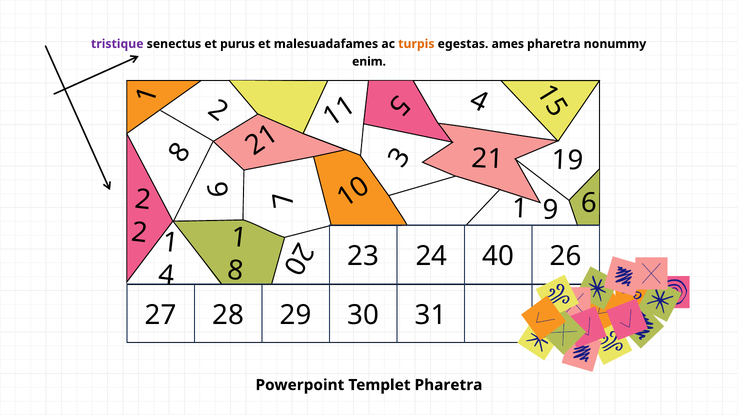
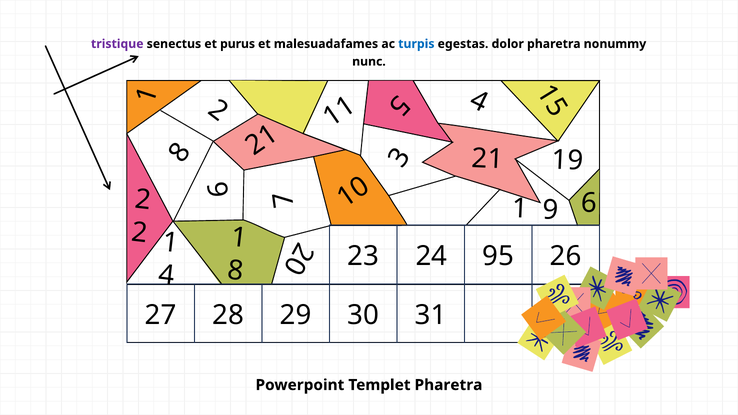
turpis colour: orange -> blue
ames: ames -> dolor
enim: enim -> nunc
40: 40 -> 95
